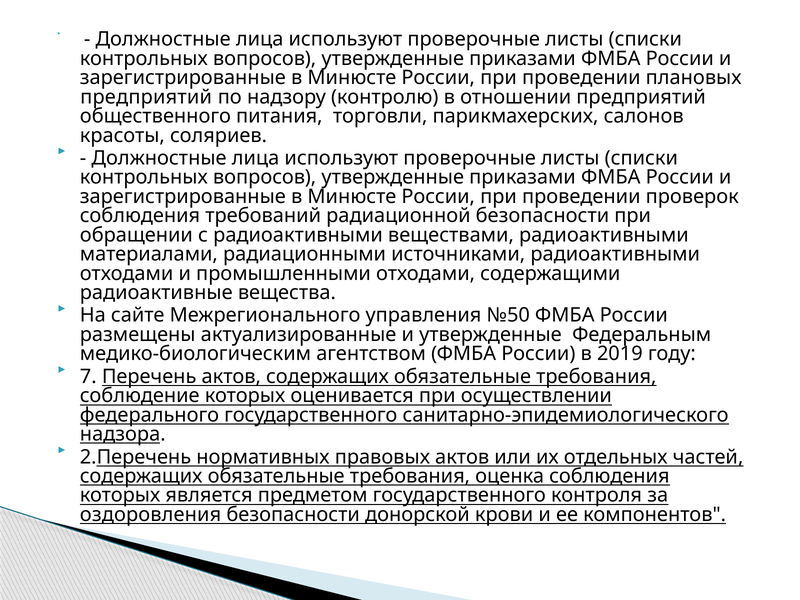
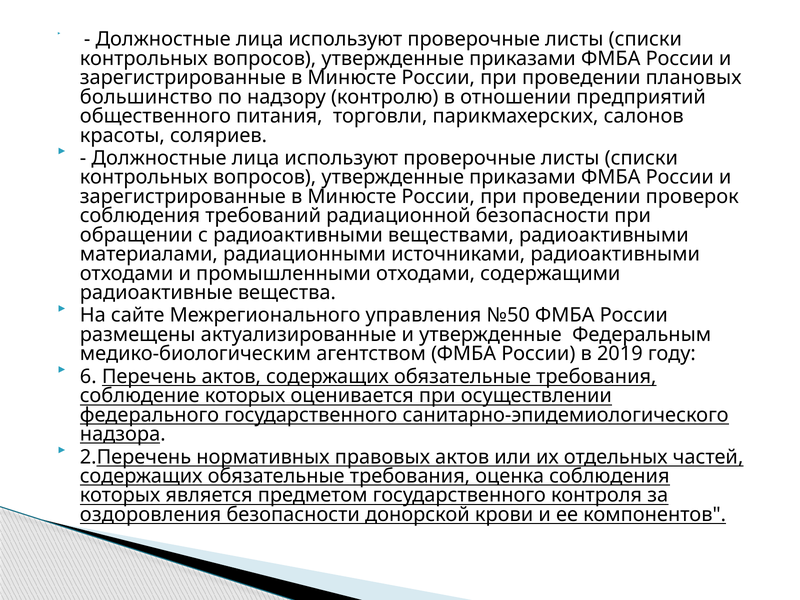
предприятий at (146, 97): предприятий -> большинство
7: 7 -> 6
